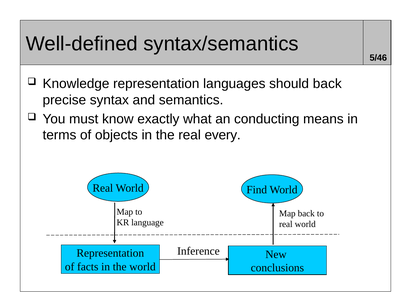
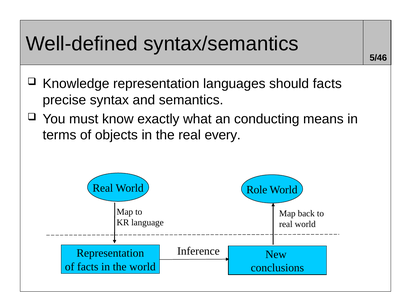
should back: back -> facts
Find: Find -> Role
